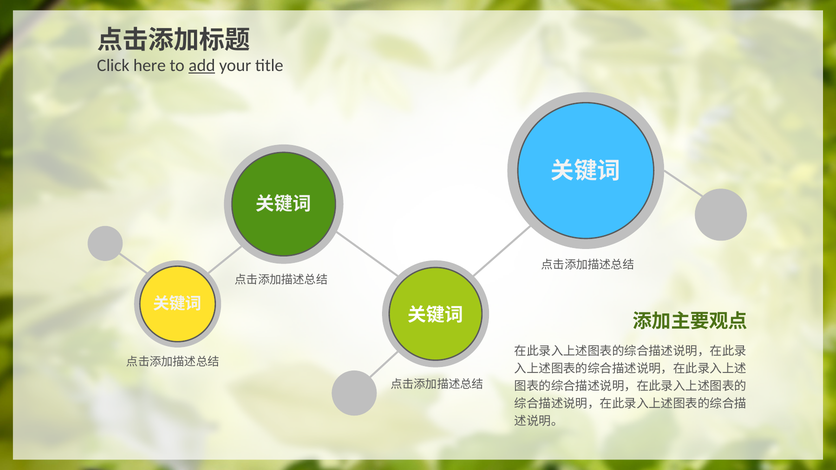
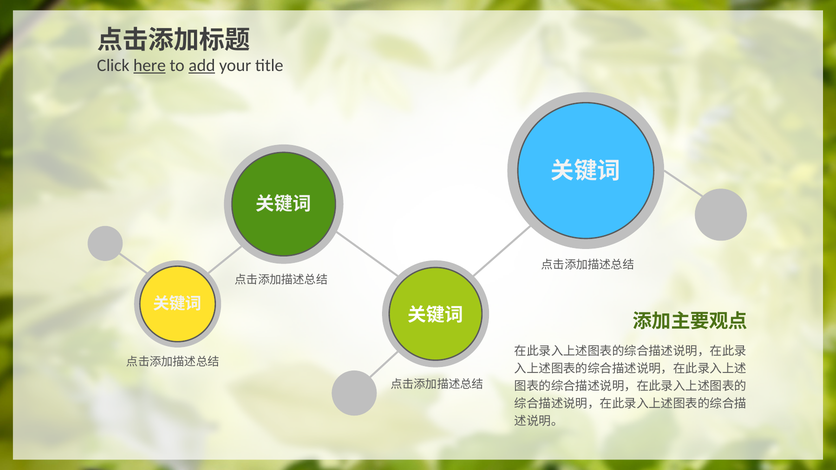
here underline: none -> present
